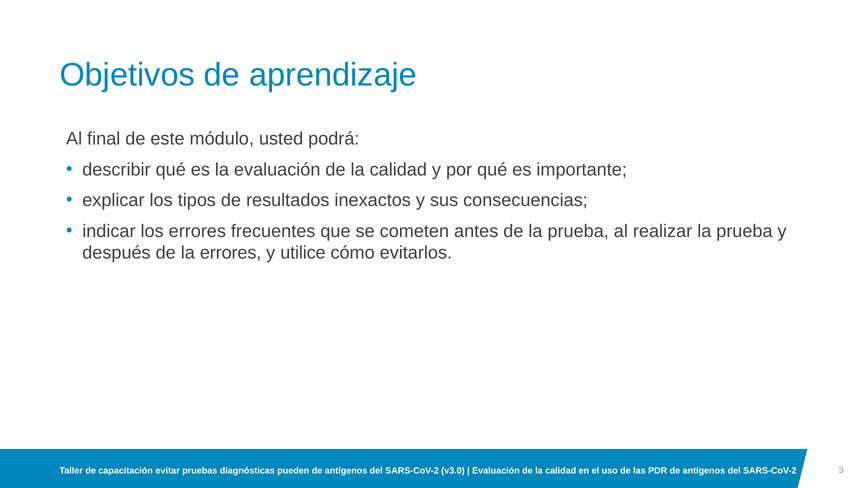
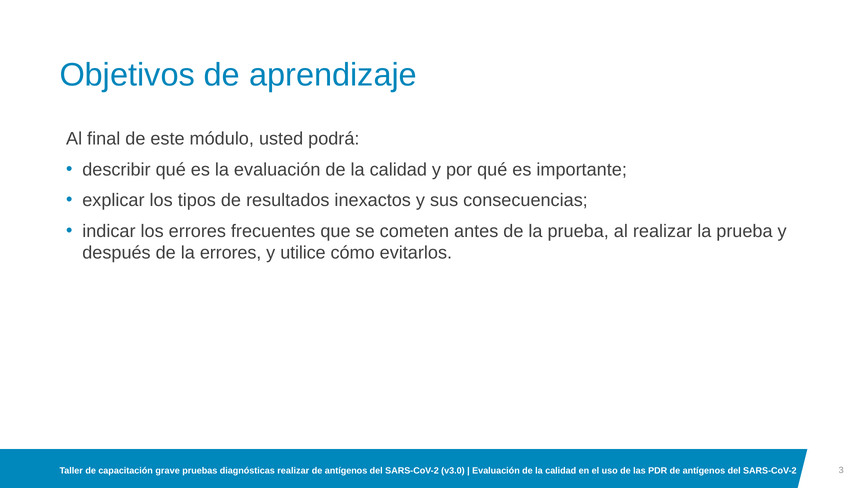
evitar: evitar -> grave
diagnósticas pueden: pueden -> realizar
